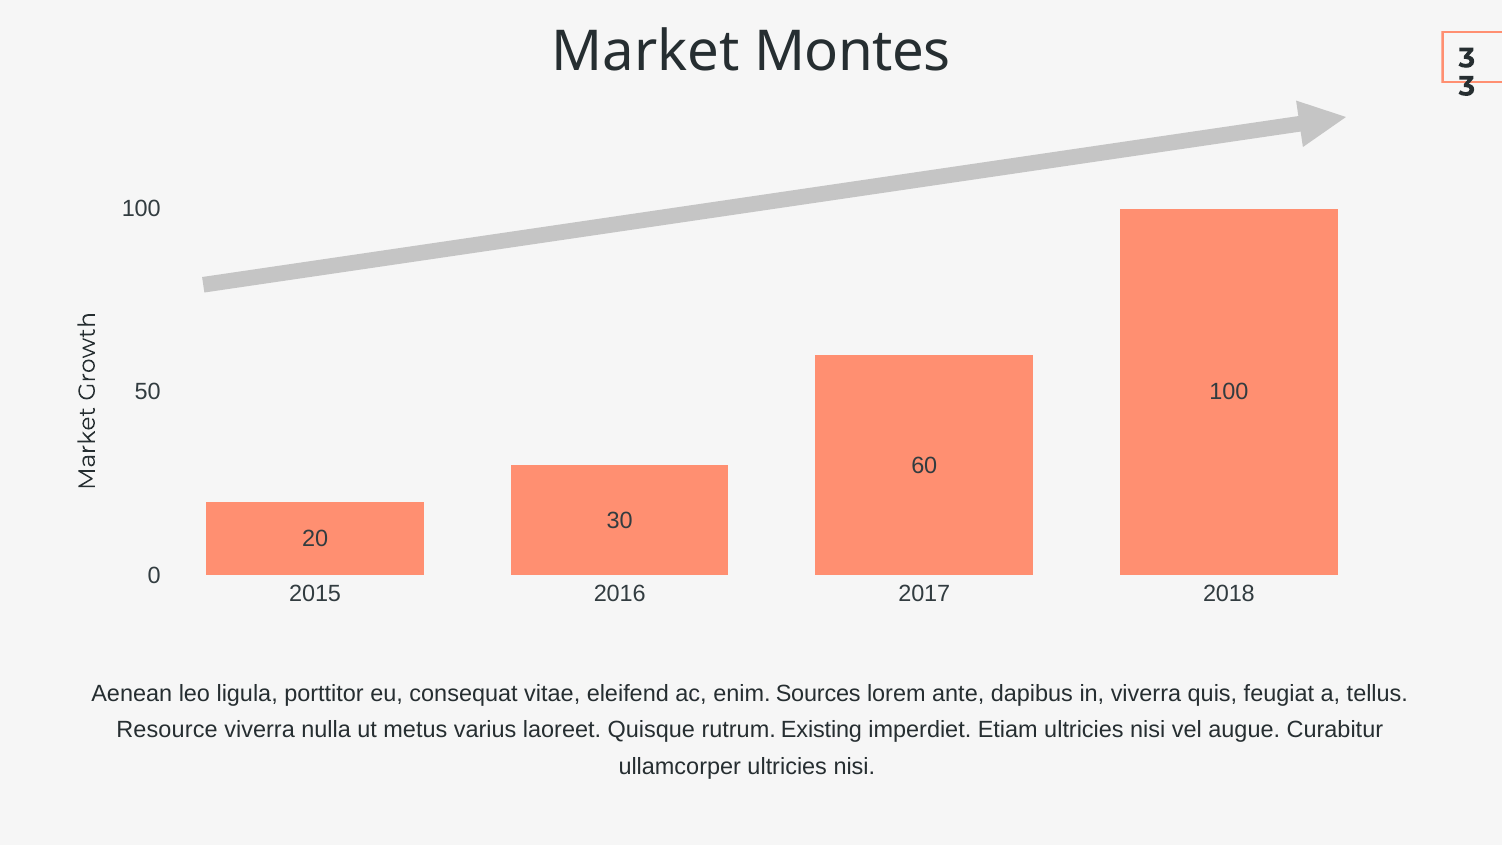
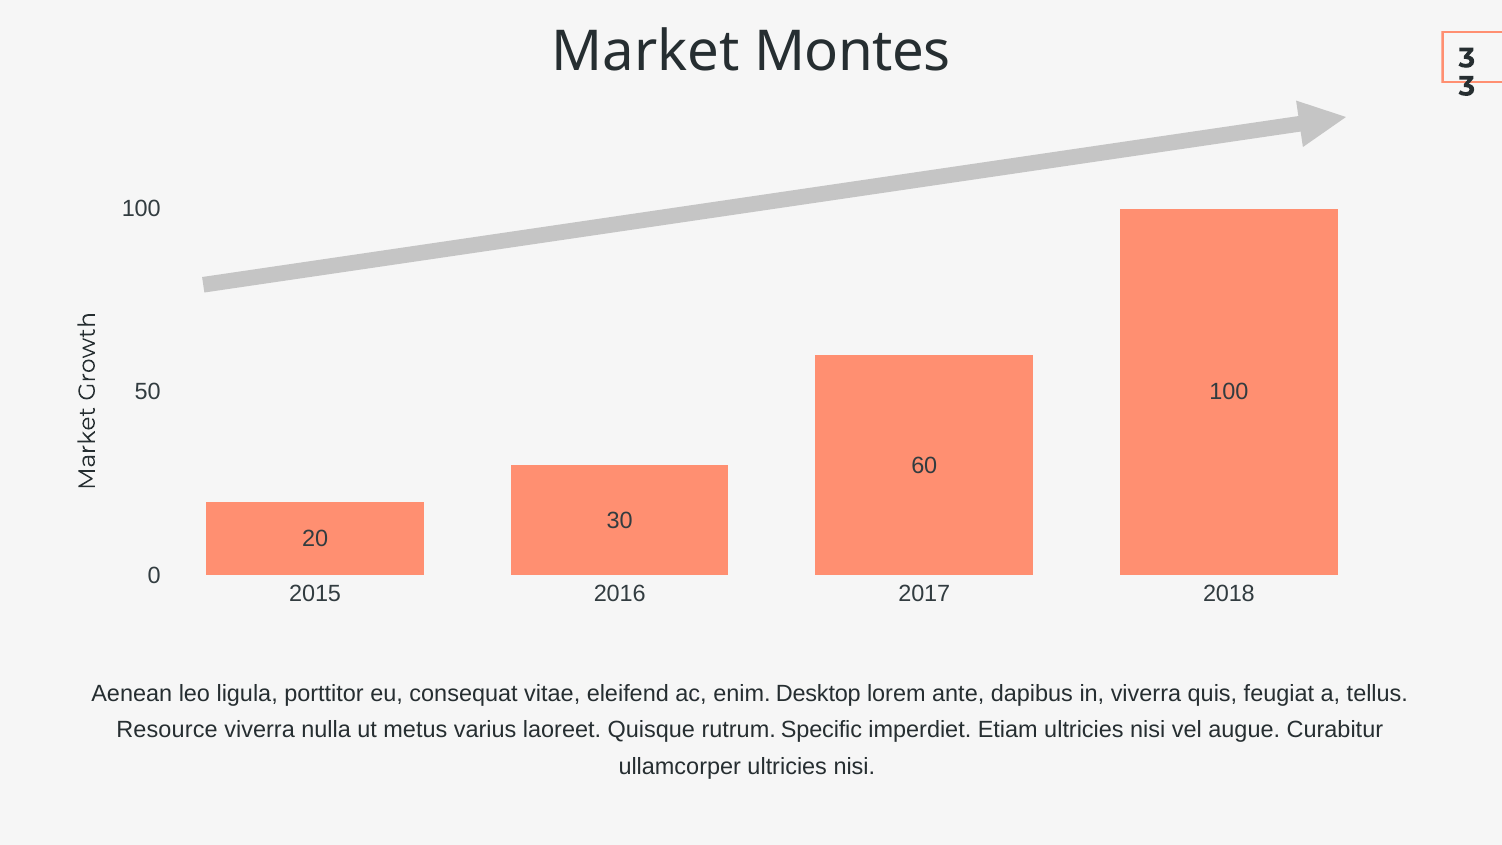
Sources: Sources -> Desktop
Existing: Existing -> Specific
